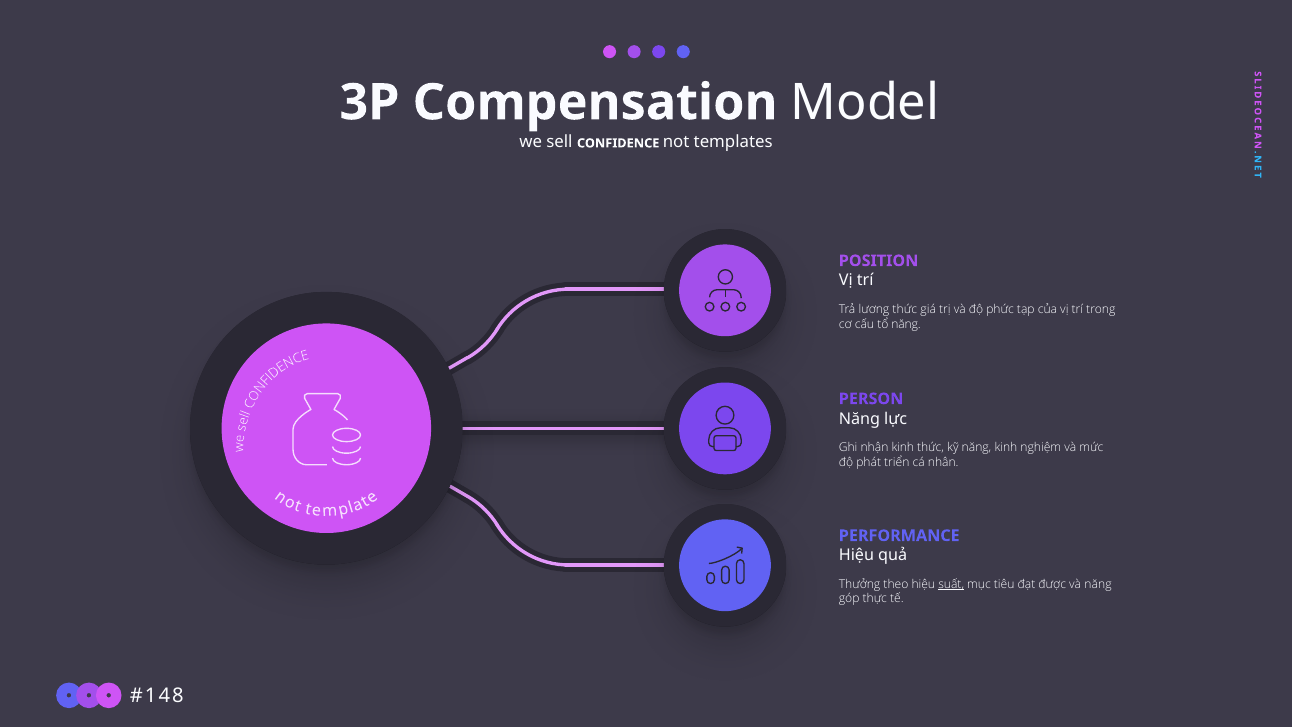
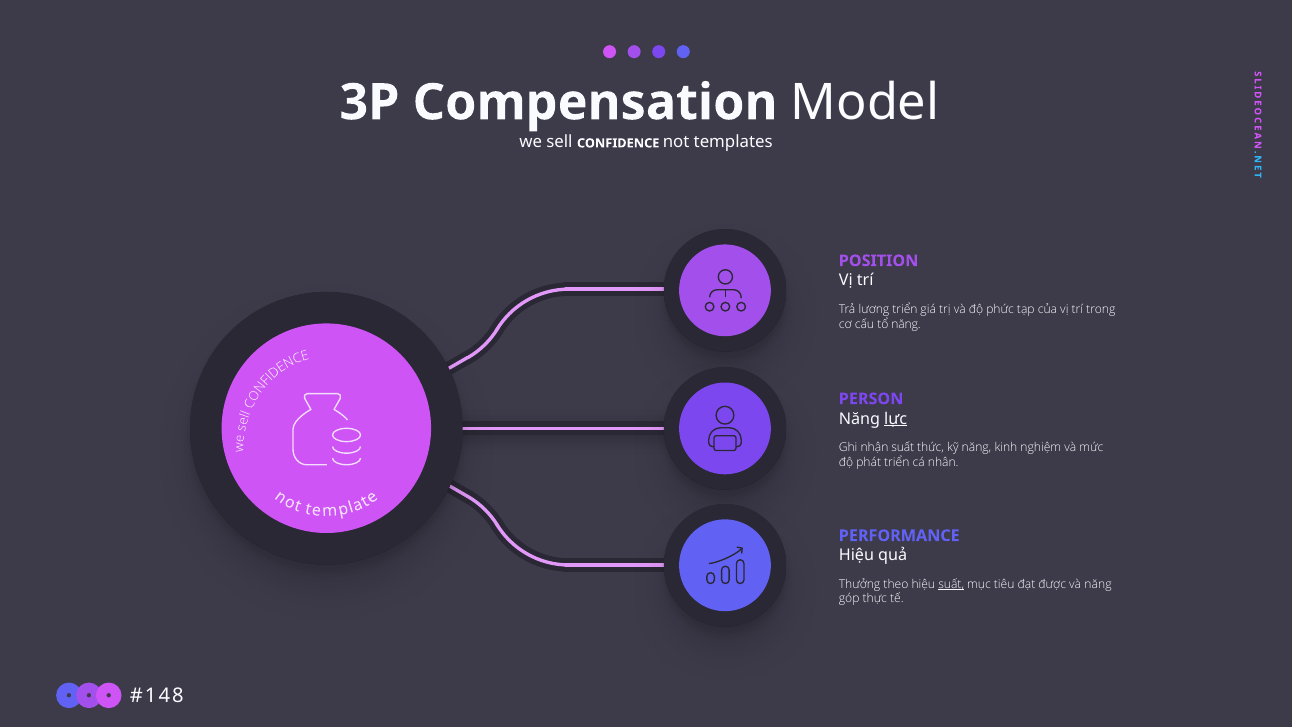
lương thức: thức -> triển
lực underline: none -> present
nhận kinh: kinh -> suất
